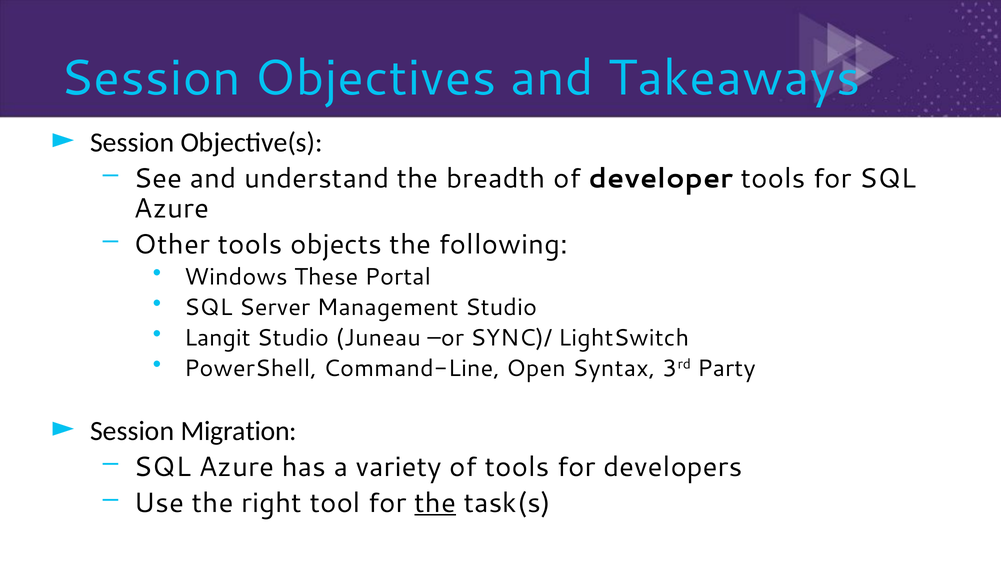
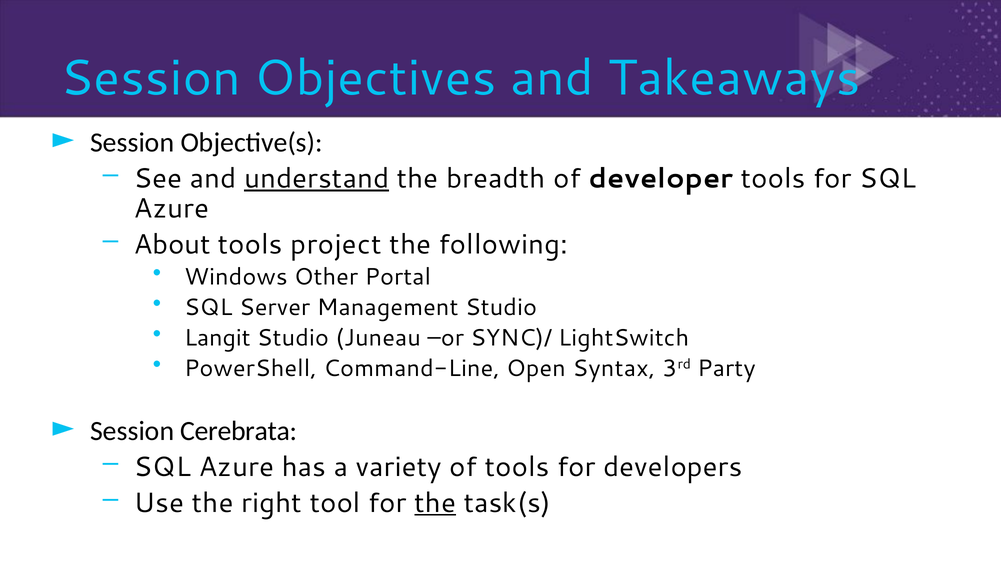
understand underline: none -> present
Other: Other -> About
objects: objects -> project
These: These -> Other
Migration: Migration -> Cerebrata
